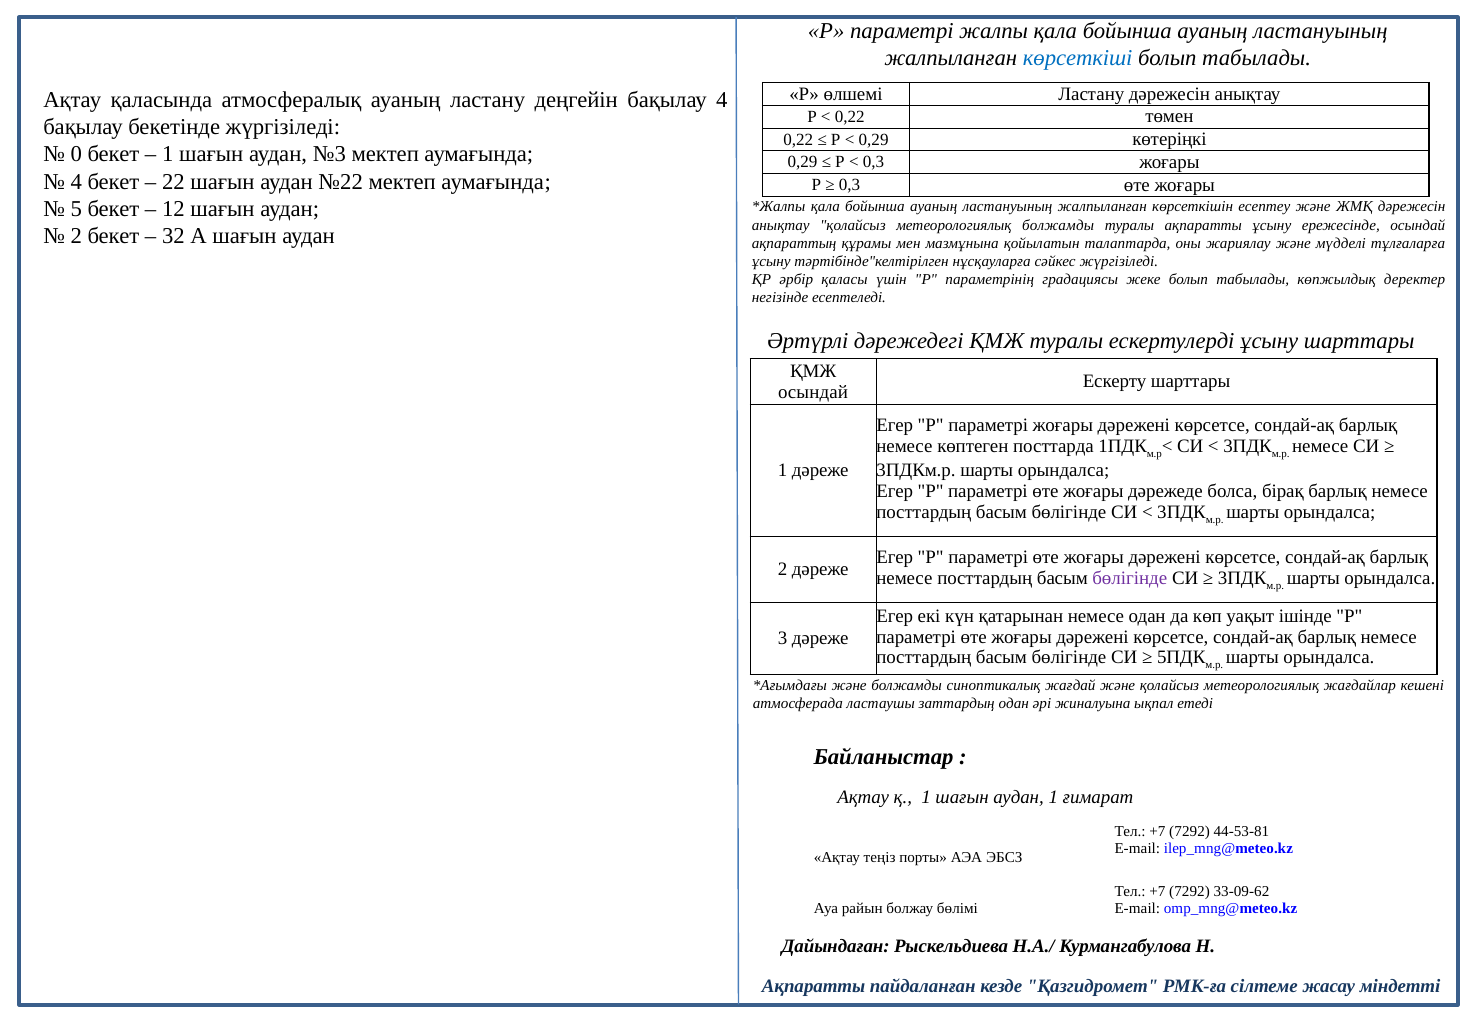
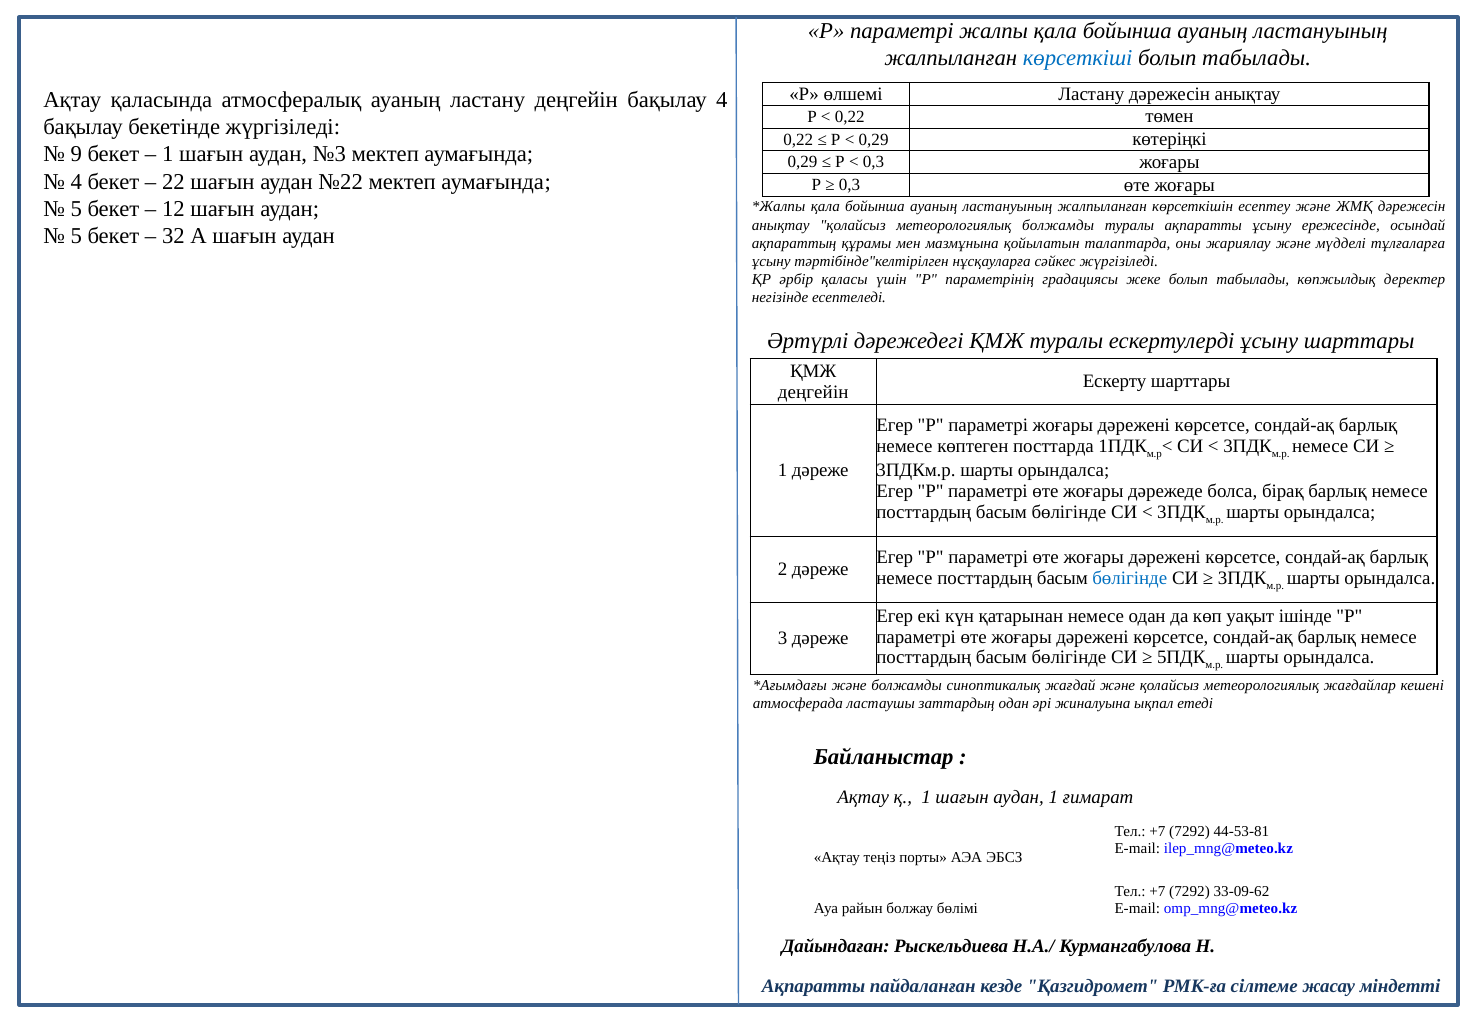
0: 0 -> 9
2 at (76, 236): 2 -> 5
осындай at (813, 392): осындай -> деңгейін
бөлігінде at (1130, 579) colour: purple -> blue
